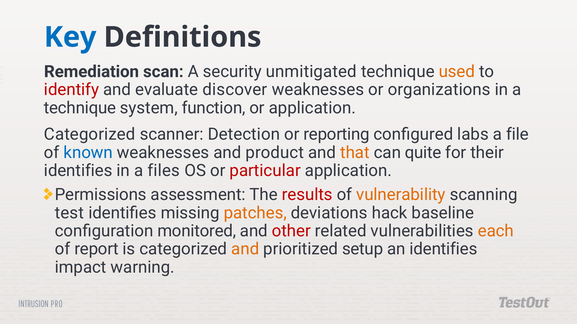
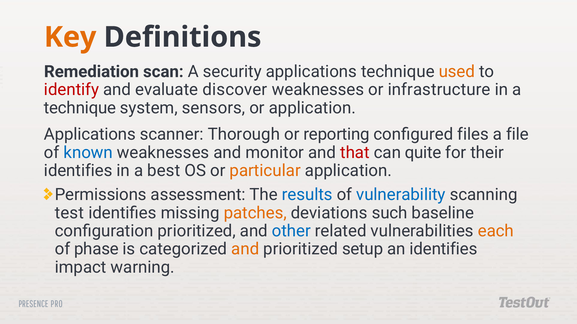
Key colour: blue -> orange
security unmitigated: unmitigated -> applications
organizations: organizations -> infrastructure
function: function -> sensors
Categorized at (90, 135): Categorized -> Applications
Detection: Detection -> Thorough
labs: labs -> files
product: product -> monitor
that colour: orange -> red
files: files -> best
particular colour: red -> orange
results colour: red -> blue
vulnerability colour: orange -> blue
hack: hack -> such
configuration monitored: monitored -> prioritized
other colour: red -> blue
report: report -> phase
INTRUSION: INTRUSION -> PRESENCE
